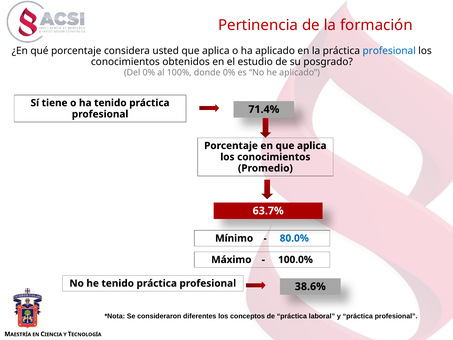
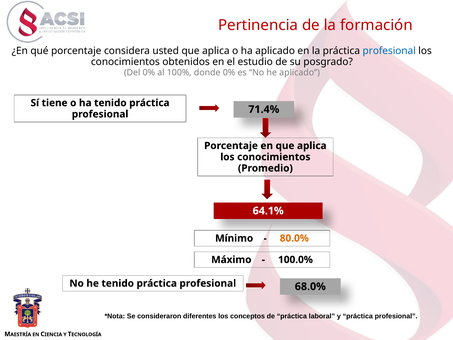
63.7%: 63.7% -> 64.1%
80.0% colour: blue -> orange
38.6%: 38.6% -> 68.0%
